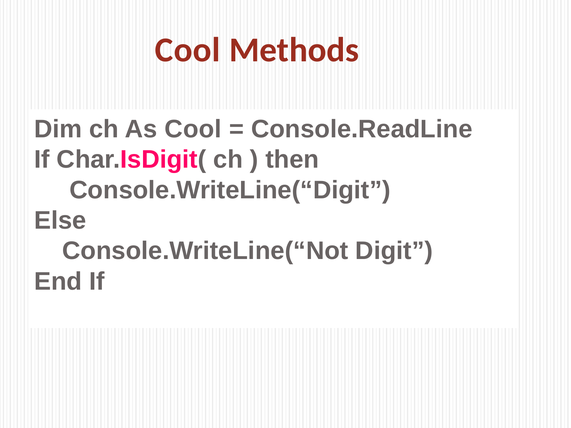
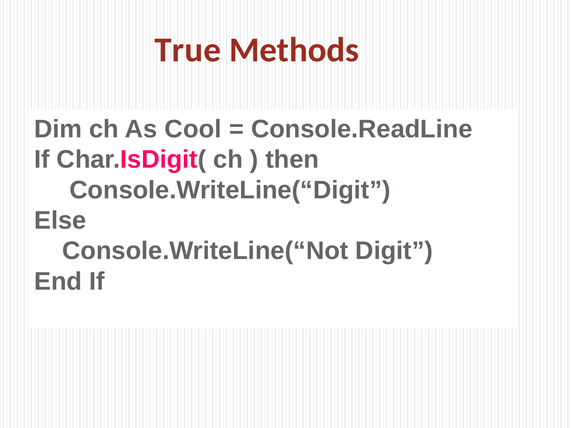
Cool at (188, 50): Cool -> True
